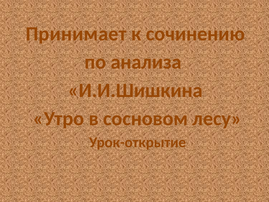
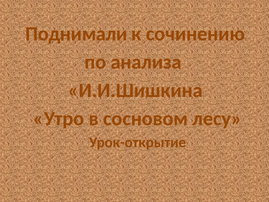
Принимает: Принимает -> Поднимали
